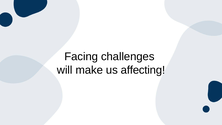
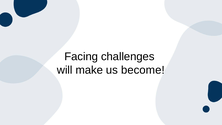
affecting: affecting -> become
